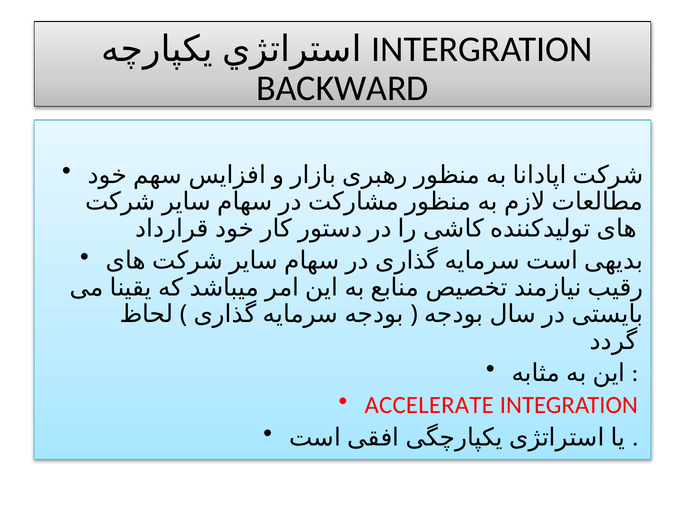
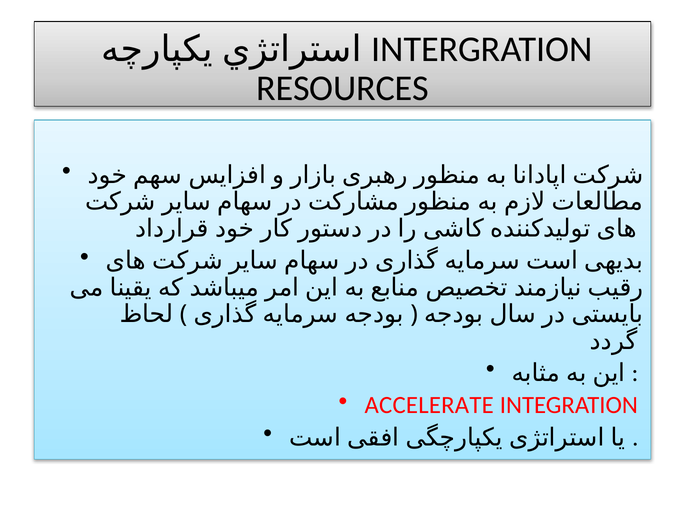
BACKWARD: BACKWARD -> RESOURCES
